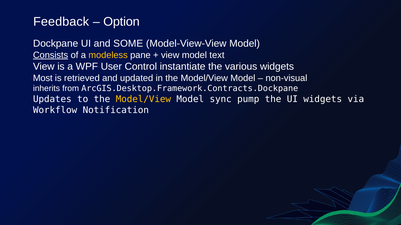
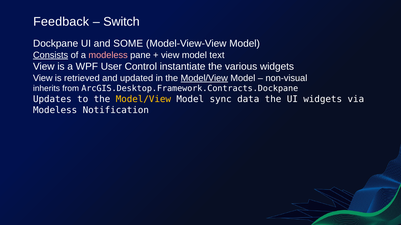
Option: Option -> Switch
modeless at (108, 55) colour: yellow -> pink
Most at (43, 78): Most -> View
Model/View at (204, 78) underline: none -> present
pump: pump -> data
Workflow at (55, 110): Workflow -> Modeless
